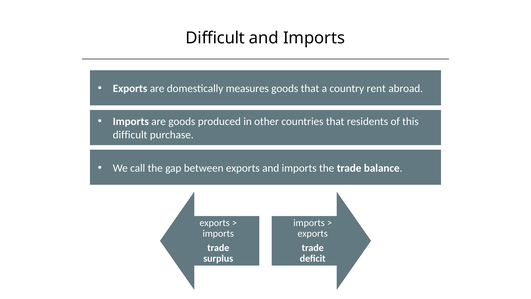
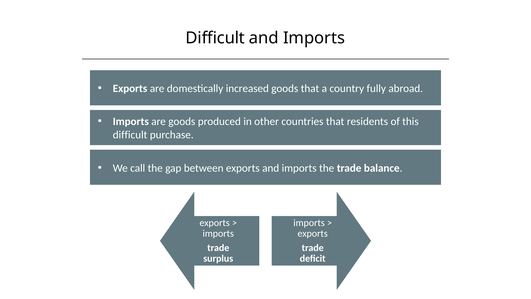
measures: measures -> increased
rent: rent -> fully
